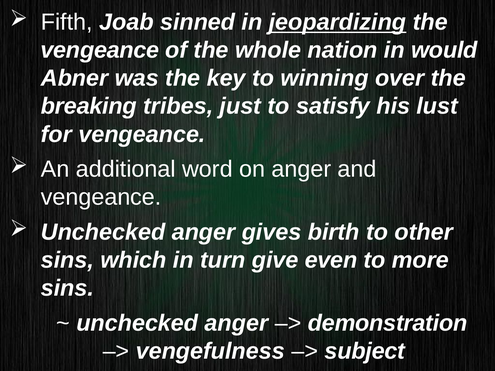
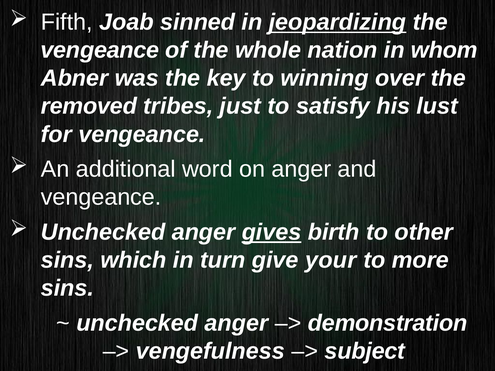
would: would -> whom
breaking: breaking -> removed
gives underline: none -> present
even: even -> your
